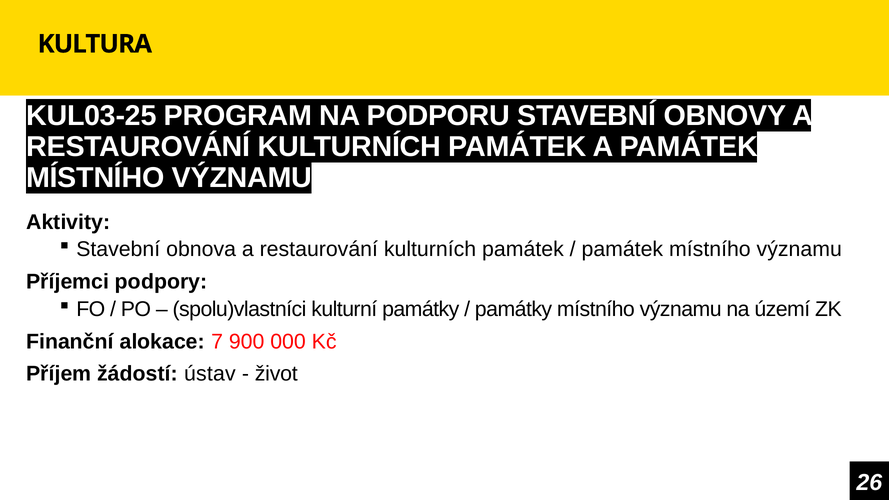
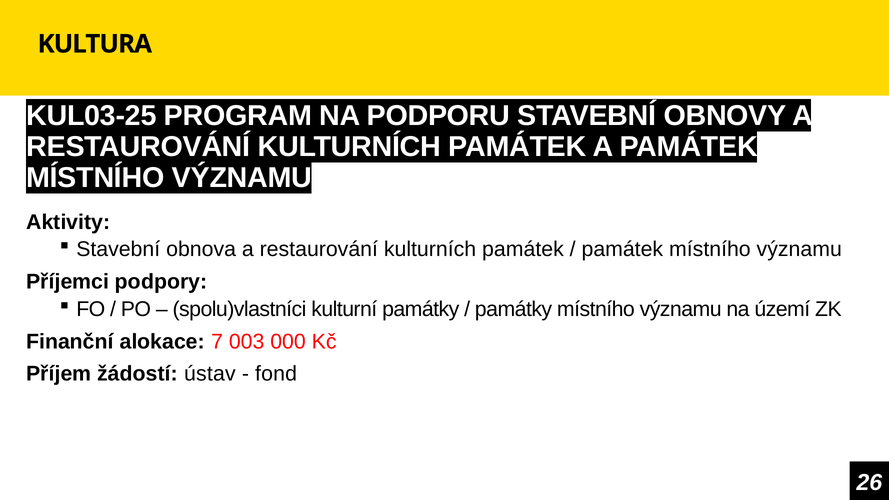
900: 900 -> 003
život: život -> fond
